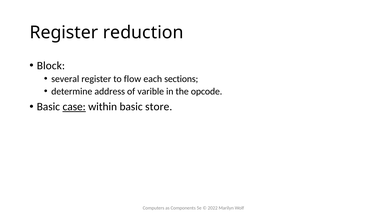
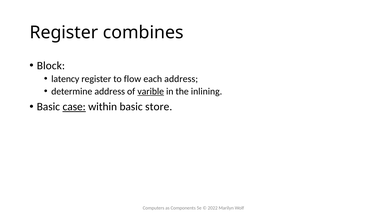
reduction: reduction -> combines
several: several -> latency
each sections: sections -> address
varible underline: none -> present
opcode: opcode -> inlining
